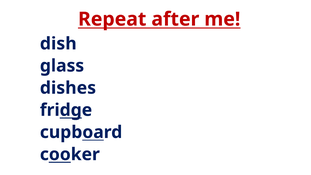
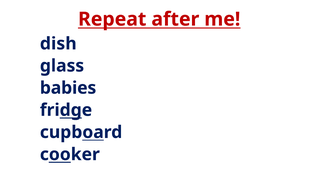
dishes: dishes -> babies
